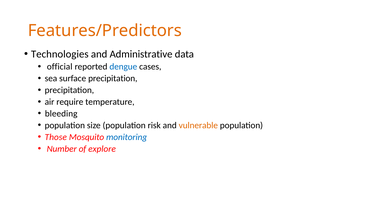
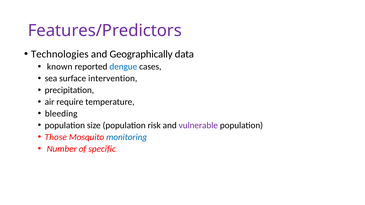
Features/Predictors colour: orange -> purple
Administrative: Administrative -> Geographically
official: official -> known
surface precipitation: precipitation -> intervention
vulnerable colour: orange -> purple
explore: explore -> specific
